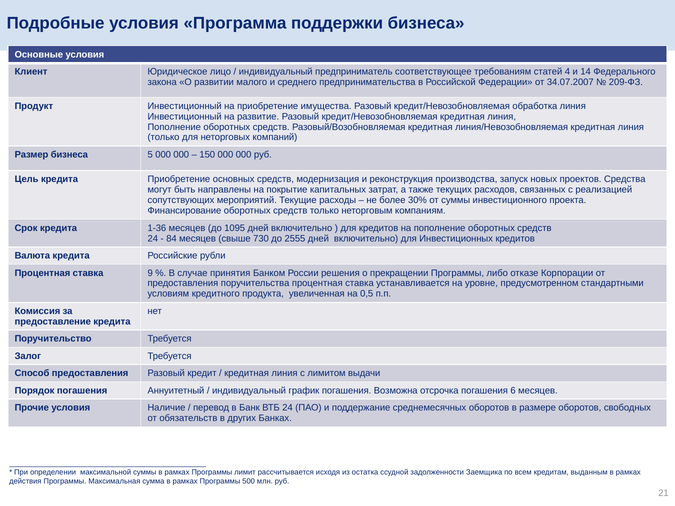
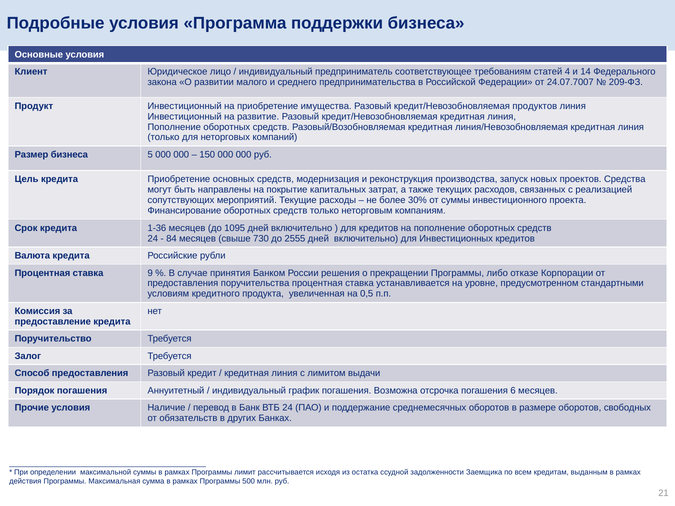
34.07.2007: 34.07.2007 -> 24.07.7007
обработка: обработка -> продуктов
